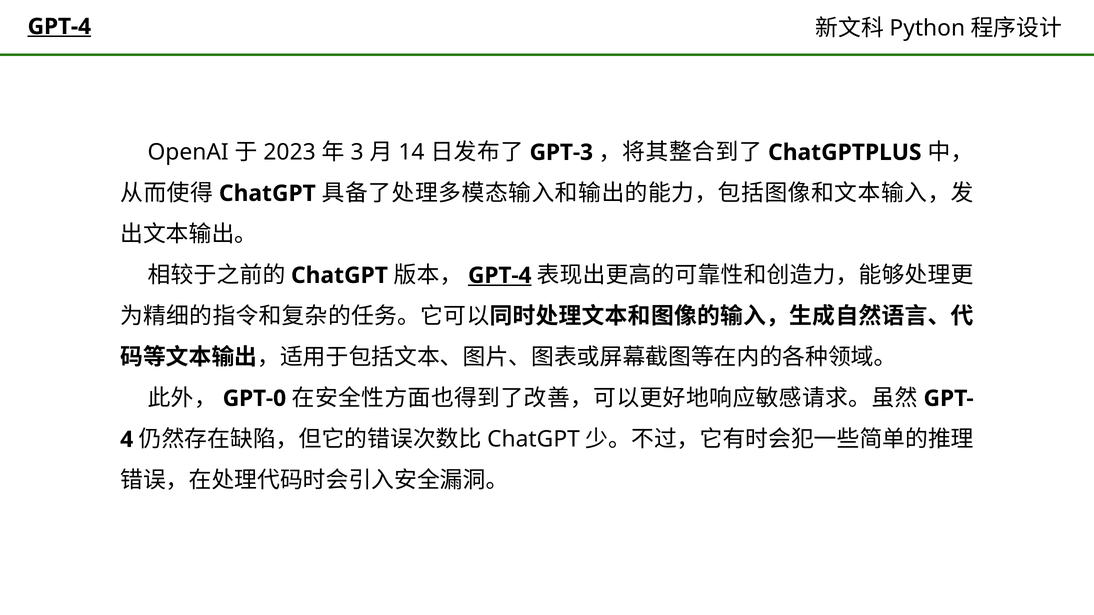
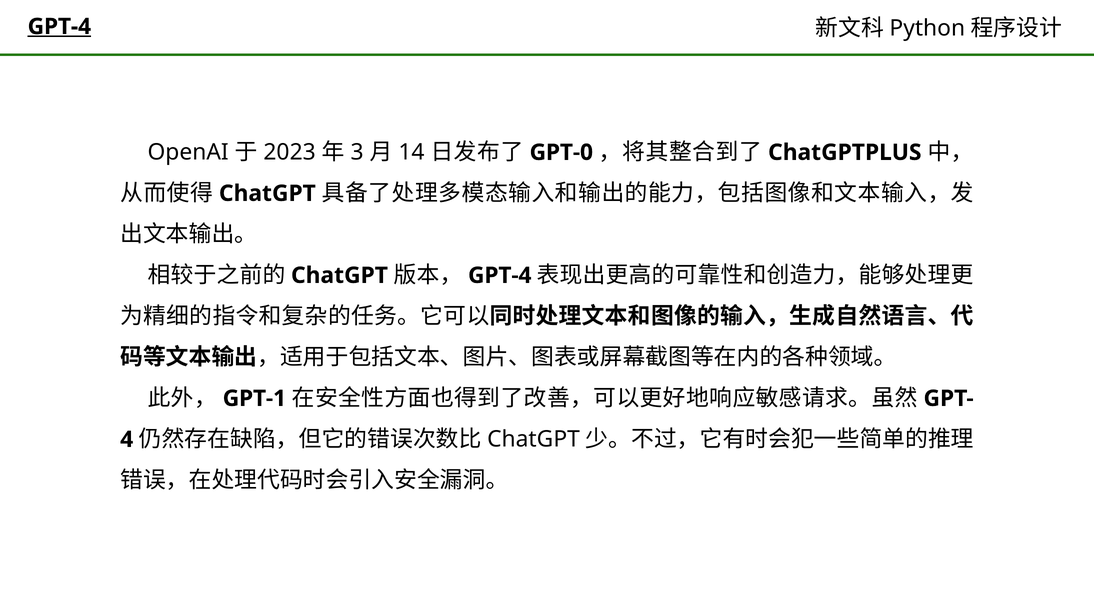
GPT-3: GPT-3 -> GPT-0
GPT-4 at (500, 276) underline: present -> none
GPT-0: GPT-0 -> GPT-1
